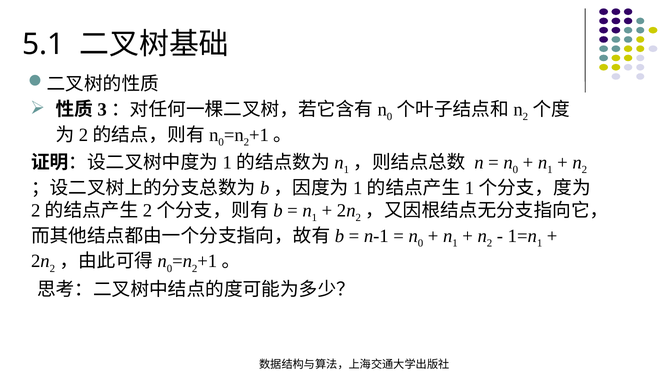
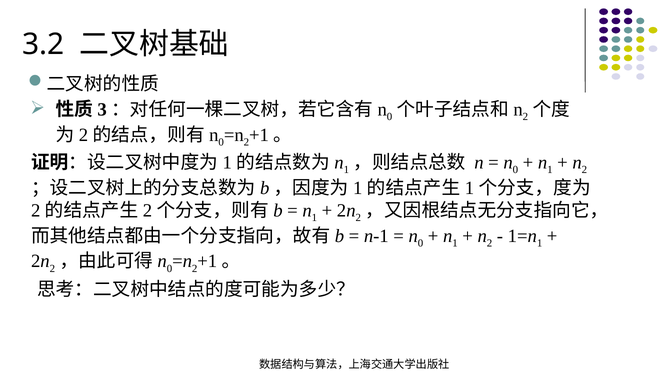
5.1: 5.1 -> 3.2
